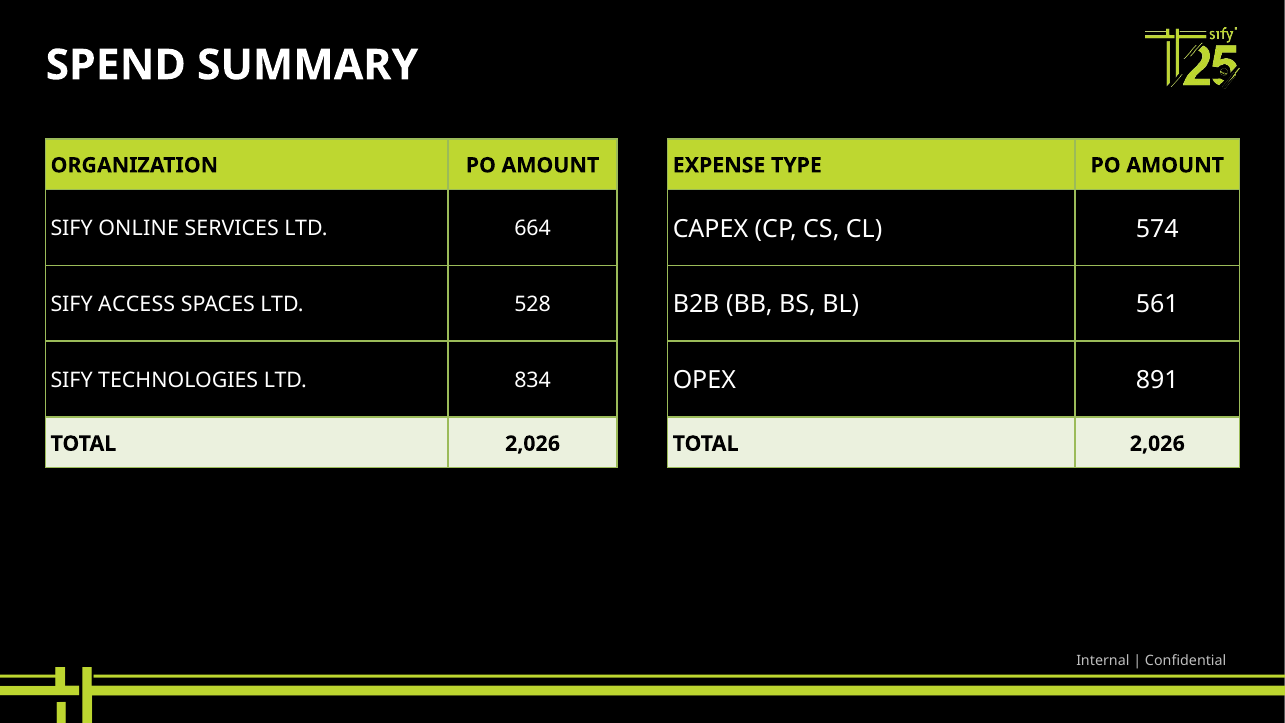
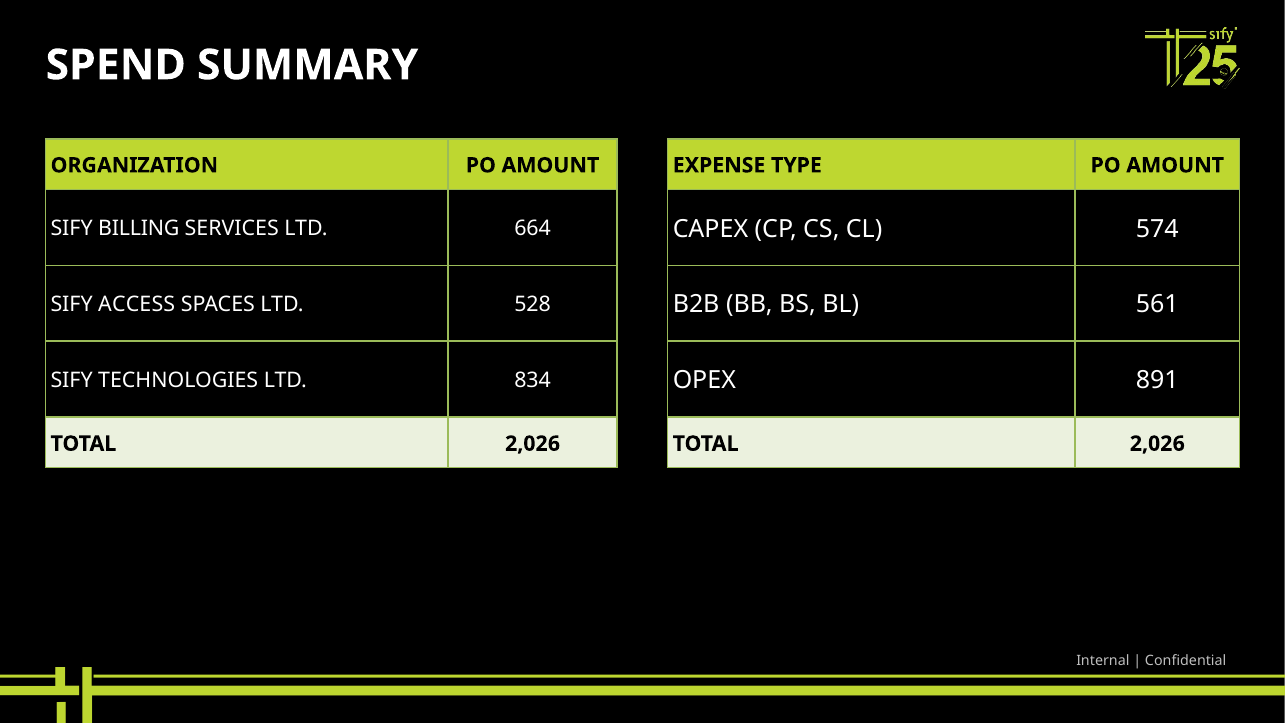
ONLINE: ONLINE -> BILLING
